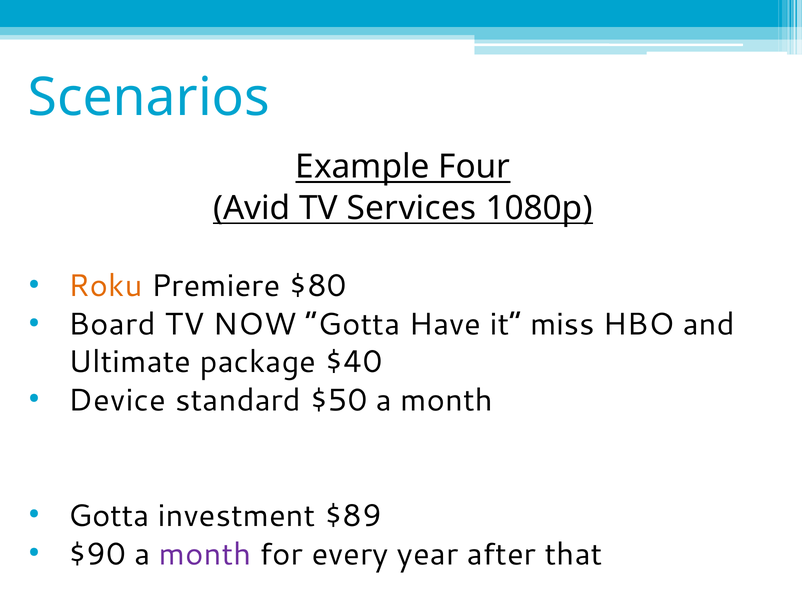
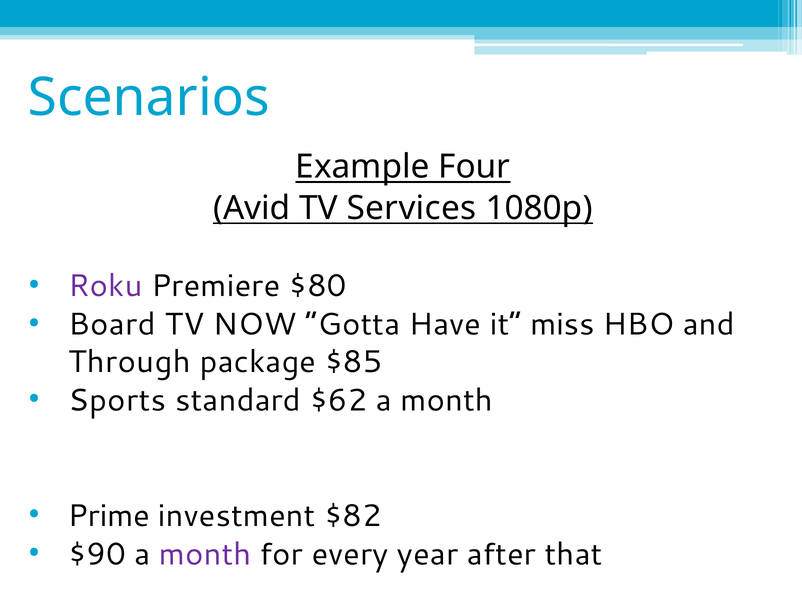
Roku colour: orange -> purple
Ultimate: Ultimate -> Through
$40: $40 -> $85
Device: Device -> Sports
$50: $50 -> $62
Gotta at (109, 515): Gotta -> Prime
$89: $89 -> $82
